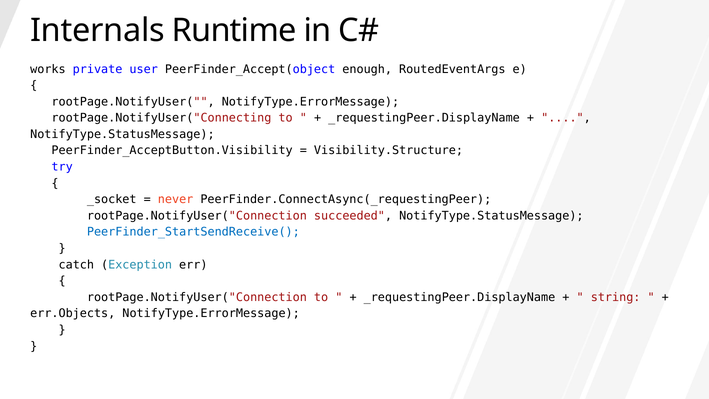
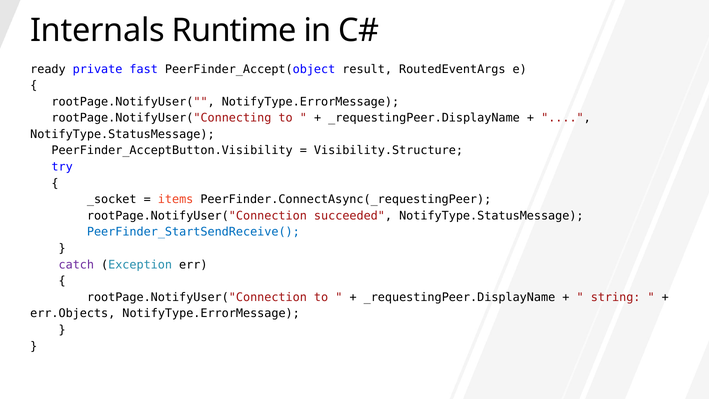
works: works -> ready
user: user -> fast
enough: enough -> result
never: never -> items
catch colour: black -> purple
